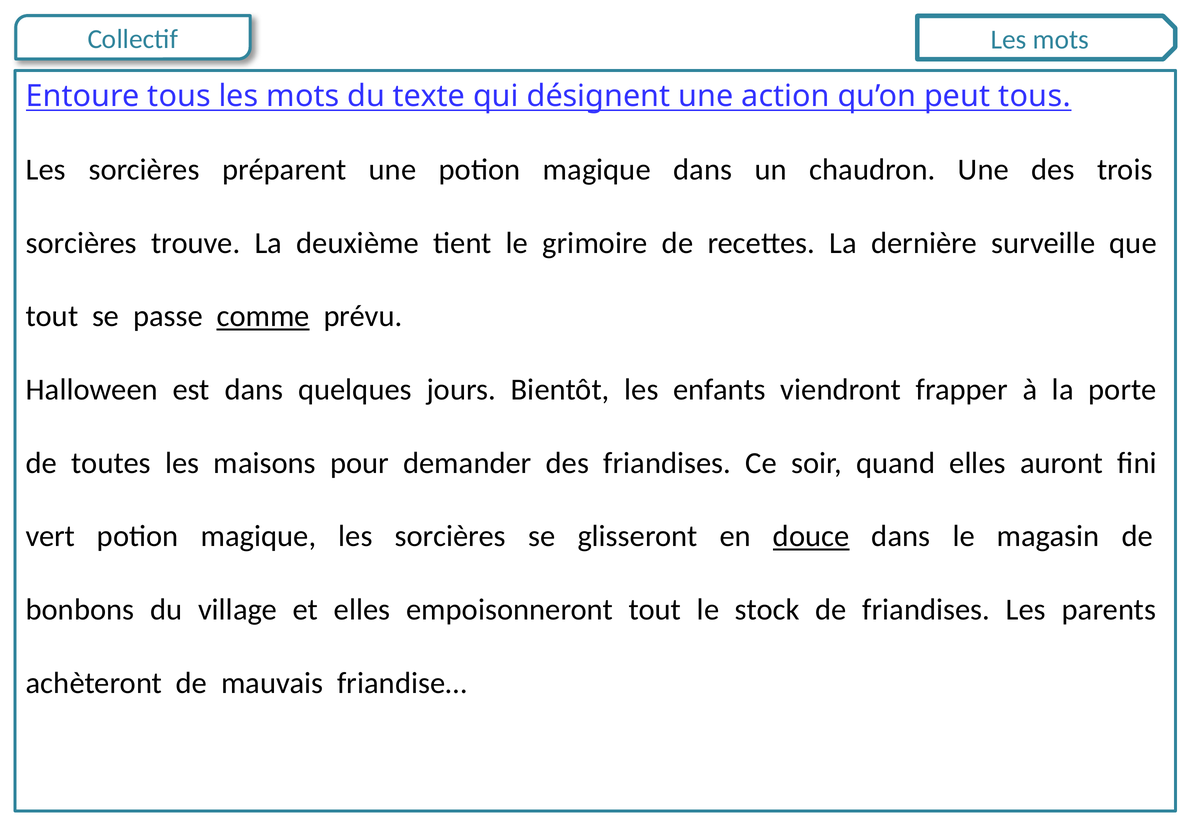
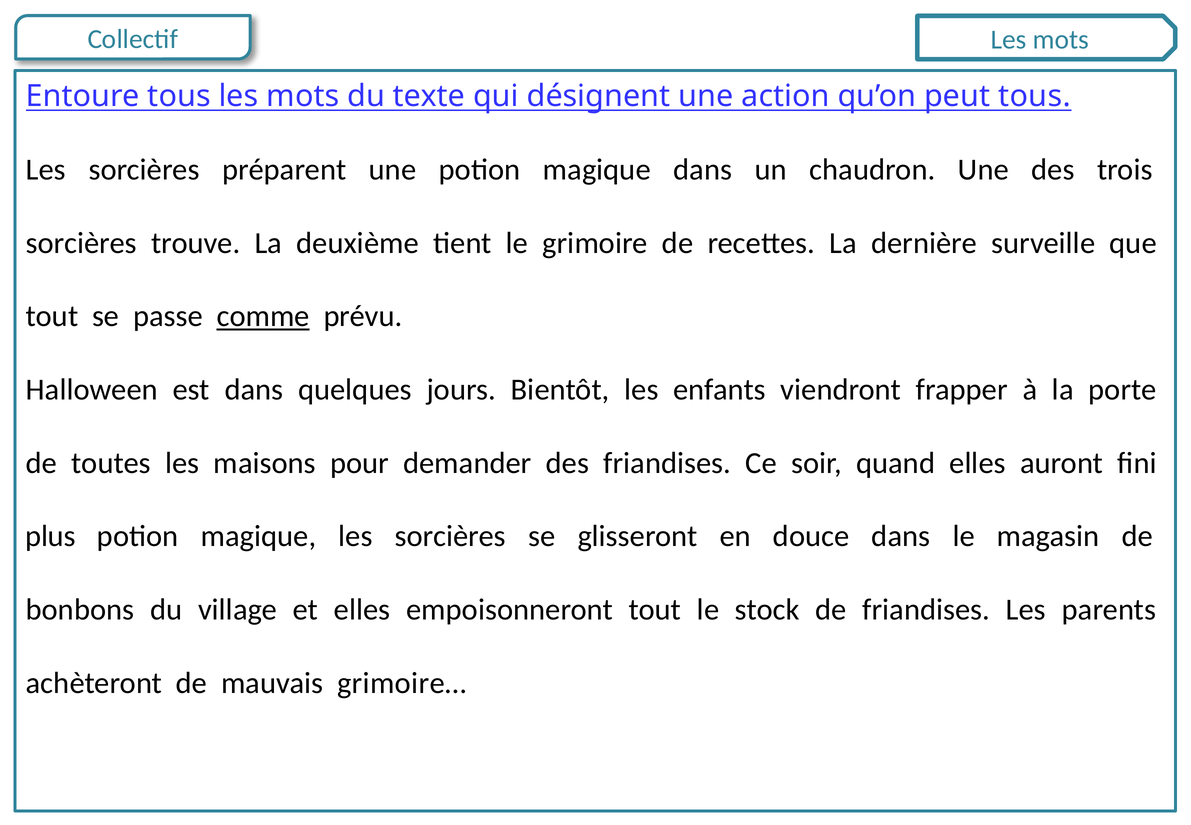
vert: vert -> plus
douce underline: present -> none
friandise…: friandise… -> grimoire…
